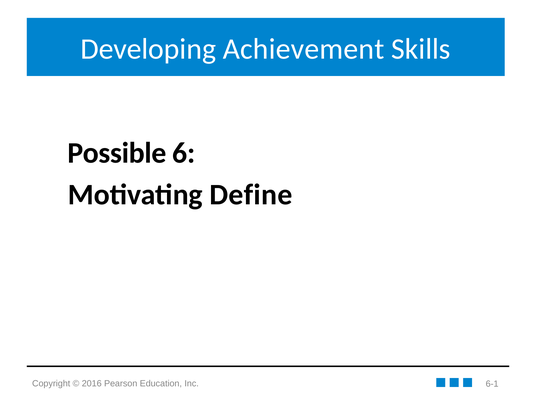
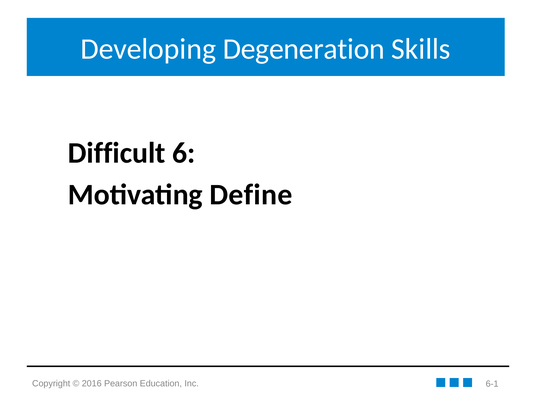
Achievement: Achievement -> Degeneration
Possible: Possible -> Difficult
